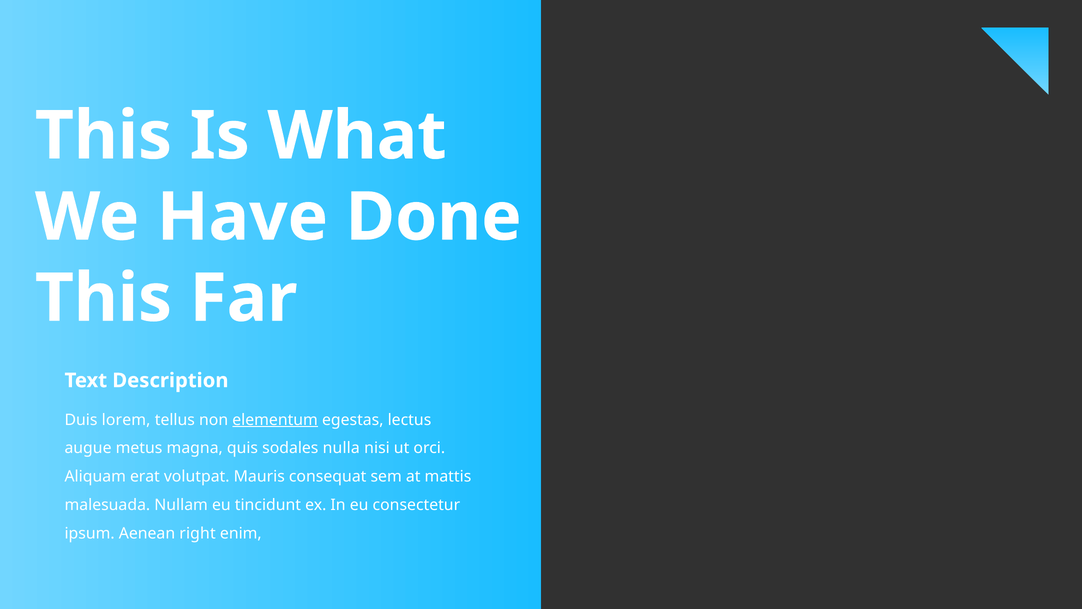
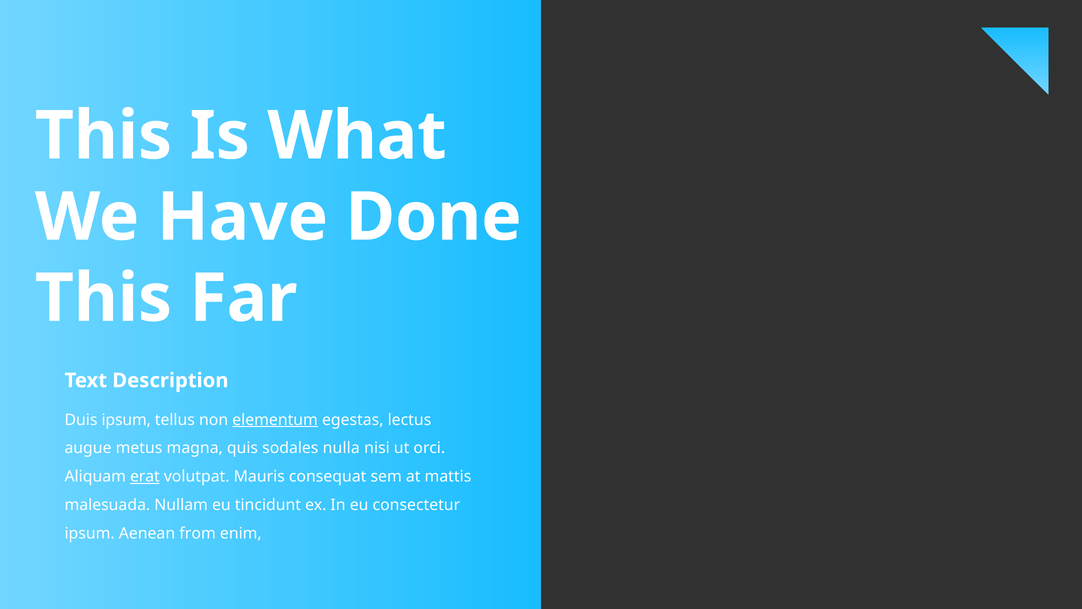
Duis lorem: lorem -> ipsum
erat underline: none -> present
right: right -> from
